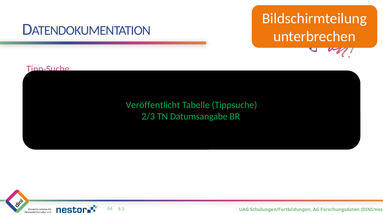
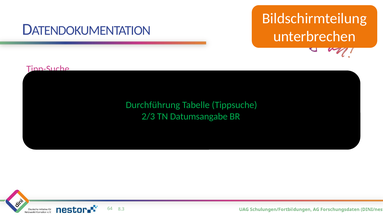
Veröffentlicht: Veröffentlicht -> Durchführung
